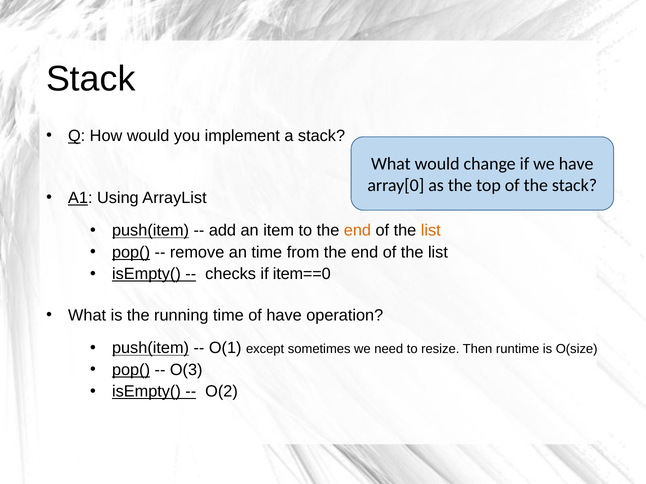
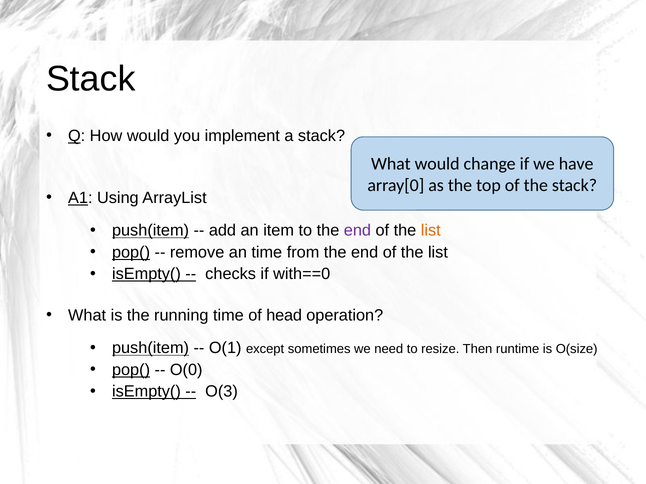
end at (357, 231) colour: orange -> purple
item==0: item==0 -> with==0
of have: have -> head
O(3: O(3 -> O(0
O(2: O(2 -> O(3
